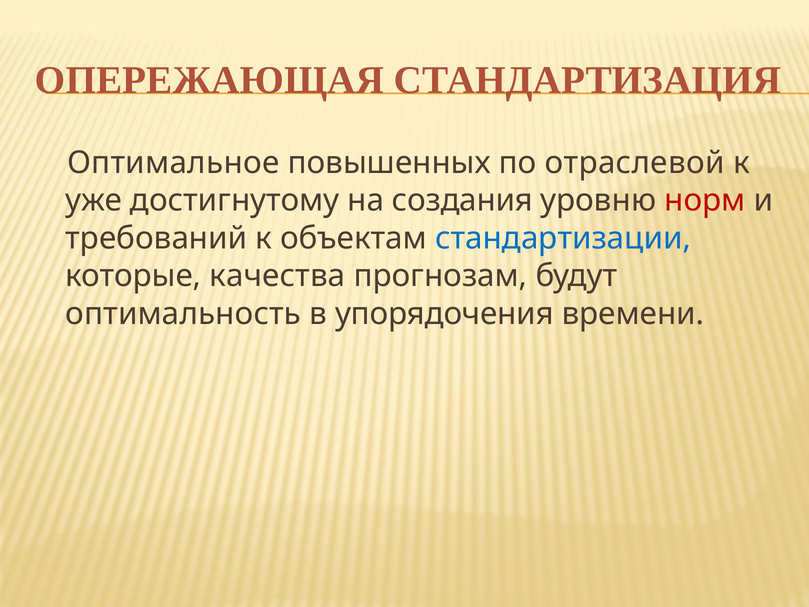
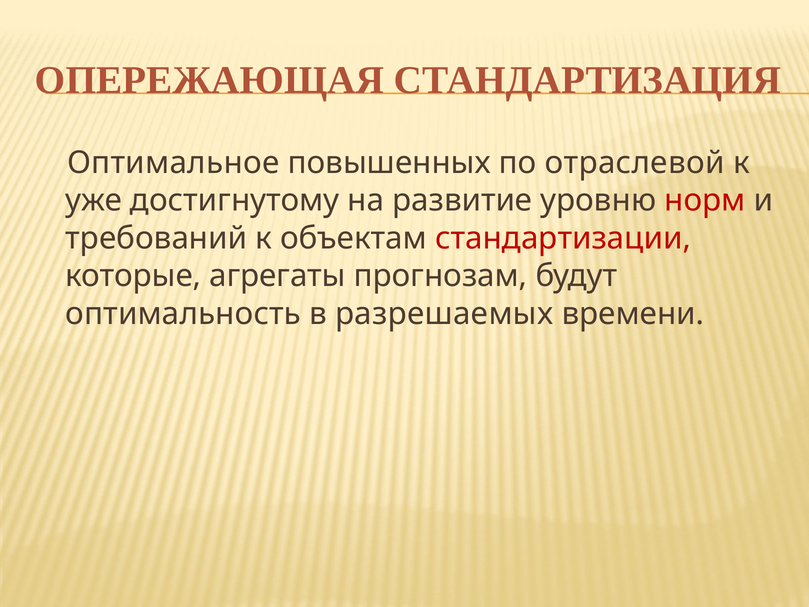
создания: создания -> развитие
стандартизации colour: blue -> red
качества: качества -> агрегаты
упорядочения: упорядочения -> разрешаемых
